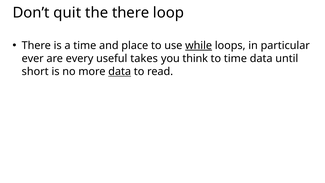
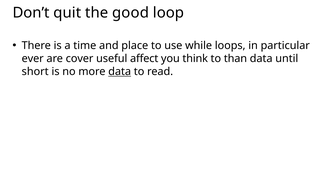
the there: there -> good
while underline: present -> none
every: every -> cover
takes: takes -> affect
to time: time -> than
